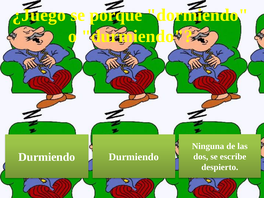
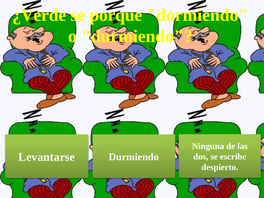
¿Juego: ¿Juego -> ¿Verde
Durmiendo at (47, 157): Durmiendo -> Levantarse
